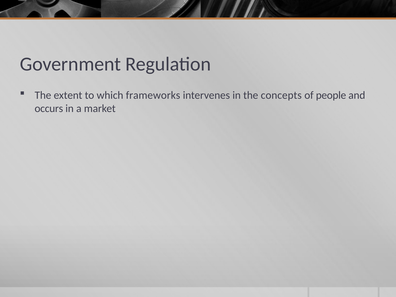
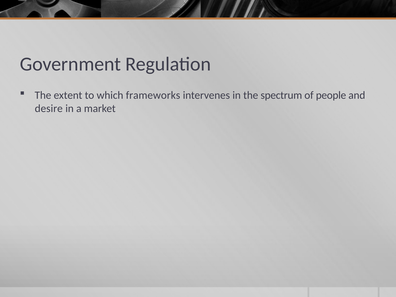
concepts: concepts -> spectrum
occurs: occurs -> desire
